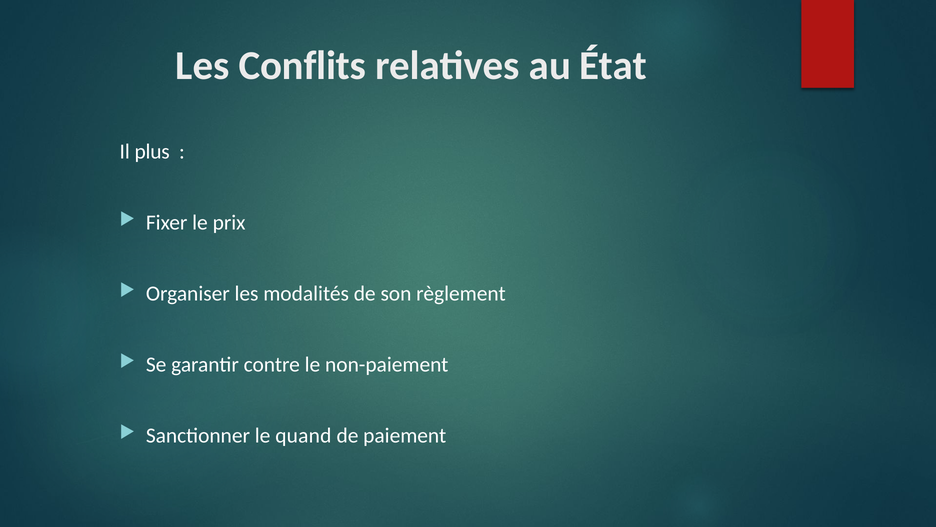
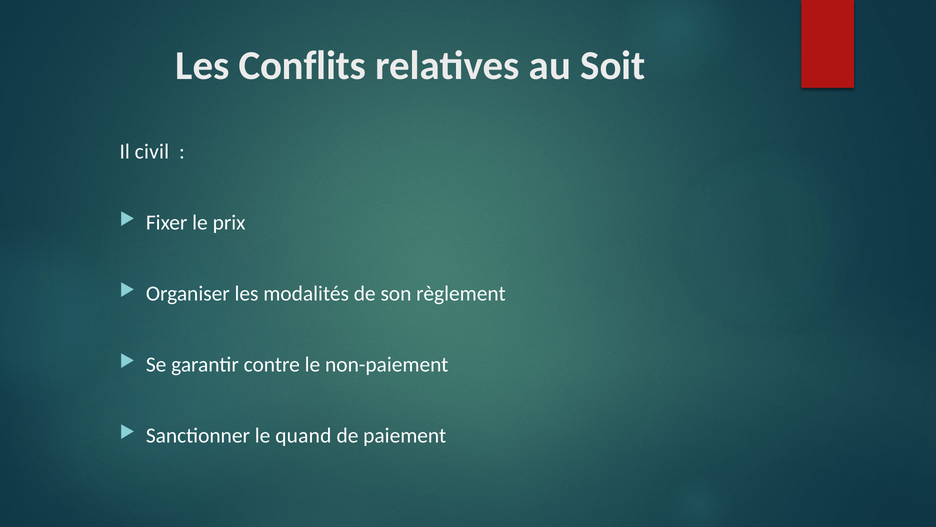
État: État -> Soit
plus: plus -> civil
